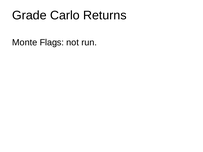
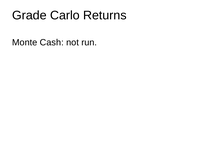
Flags: Flags -> Cash
